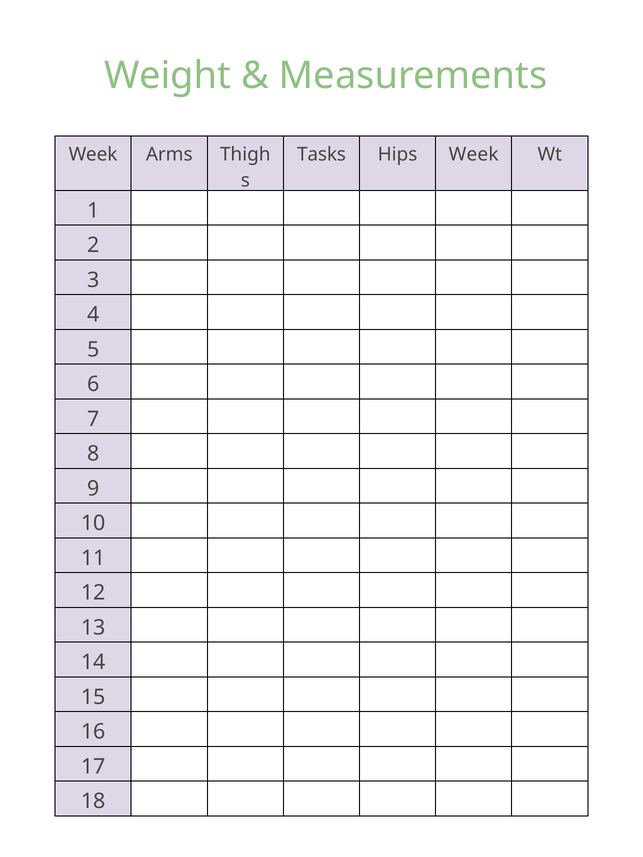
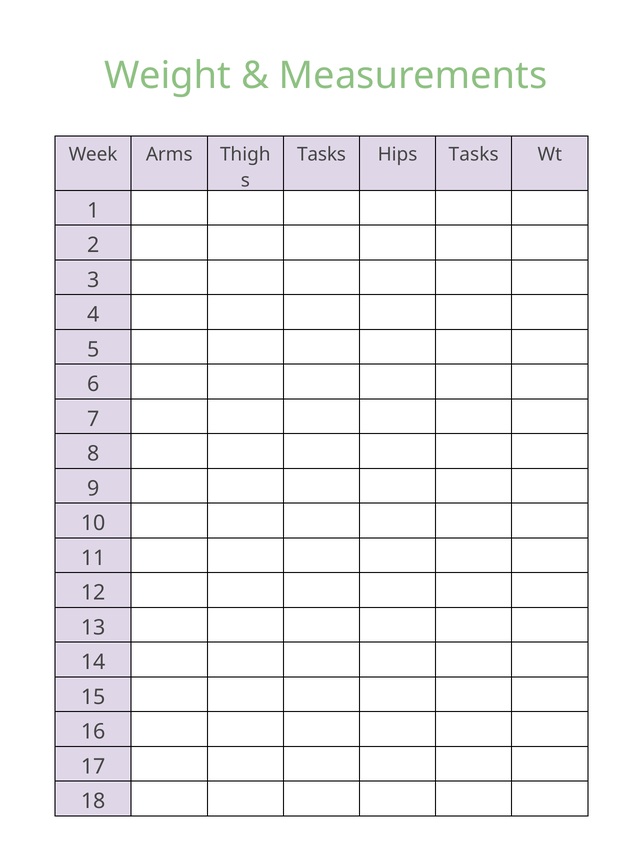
Hips Week: Week -> Tasks
